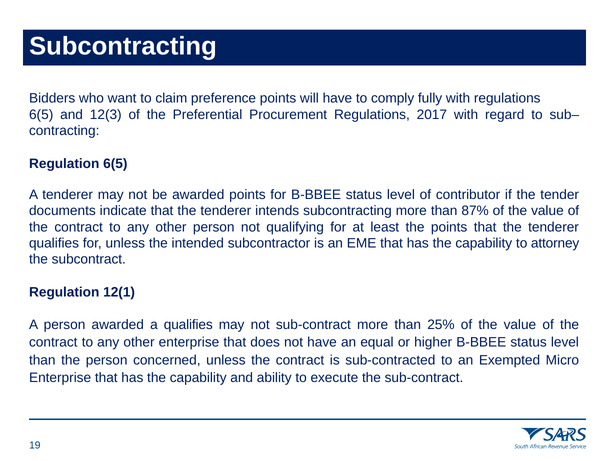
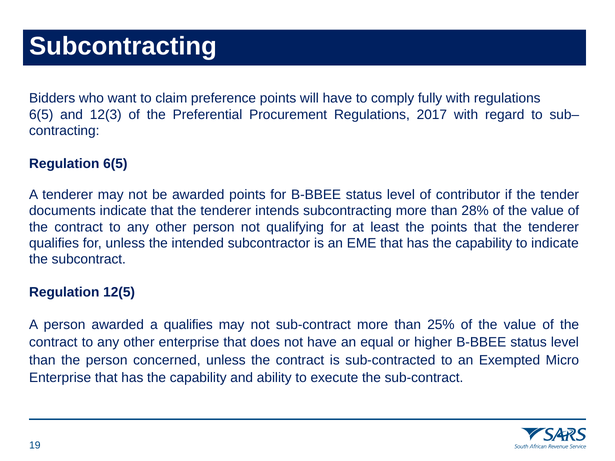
87%: 87% -> 28%
to attorney: attorney -> indicate
12(1: 12(1 -> 12(5
